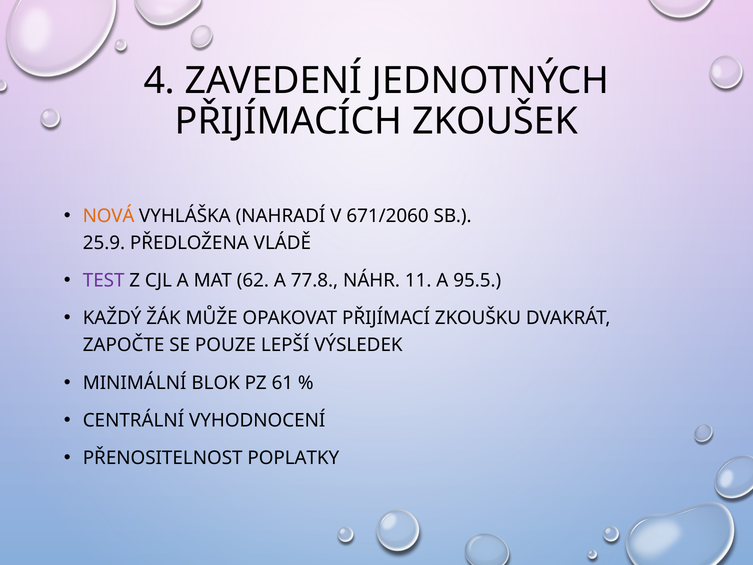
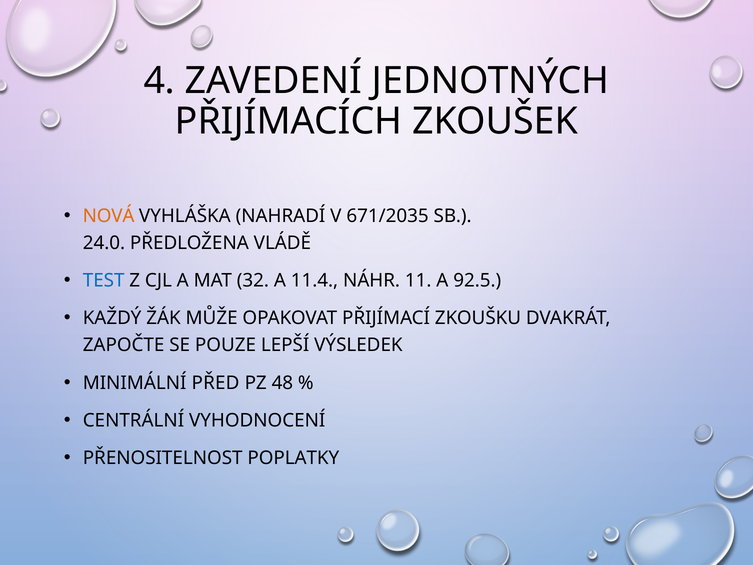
671/2060: 671/2060 -> 671/2035
25.9: 25.9 -> 24.0
TEST colour: purple -> blue
62: 62 -> 32
77.8: 77.8 -> 11.4
95.5: 95.5 -> 92.5
BLOK: BLOK -> PŘED
61: 61 -> 48
